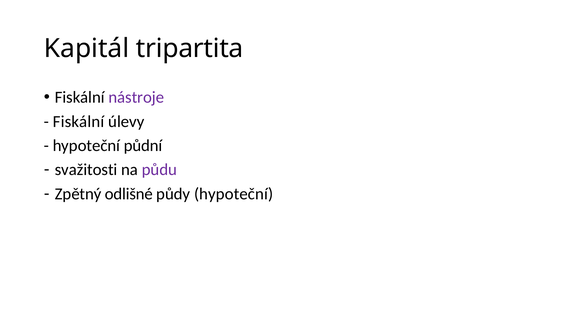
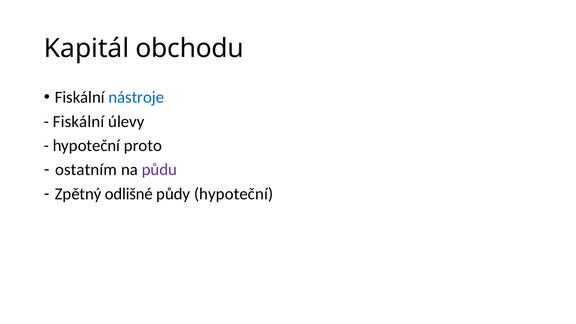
tripartita: tripartita -> obchodu
nástroje colour: purple -> blue
půdní: půdní -> proto
svažitosti: svažitosti -> ostatním
